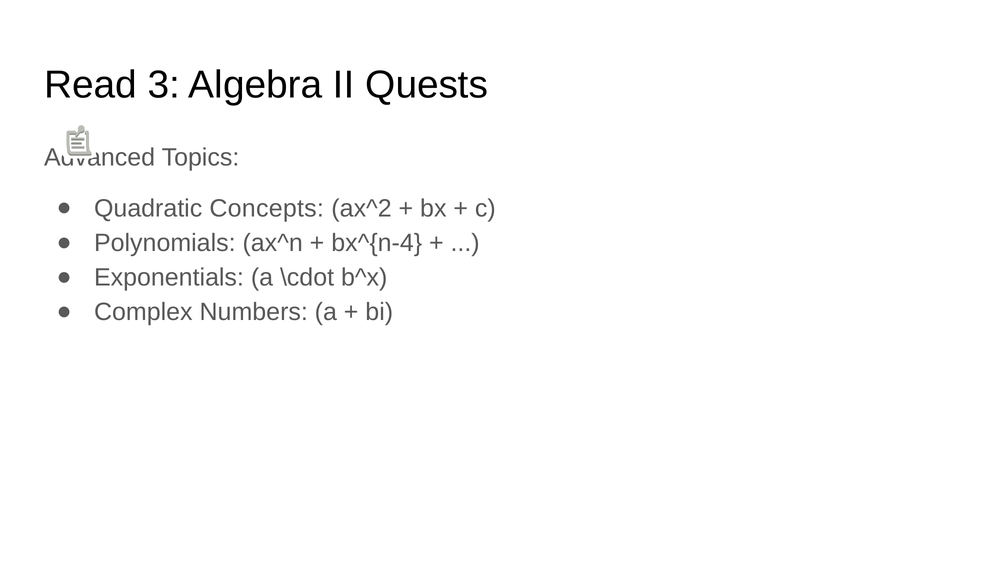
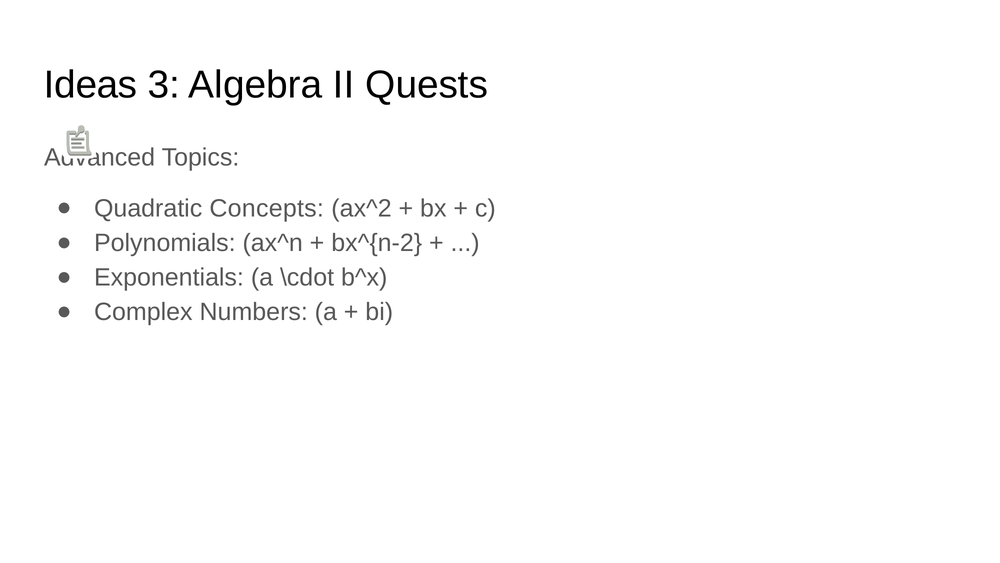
Read: Read -> Ideas
bx^{n-4: bx^{n-4 -> bx^{n-2
